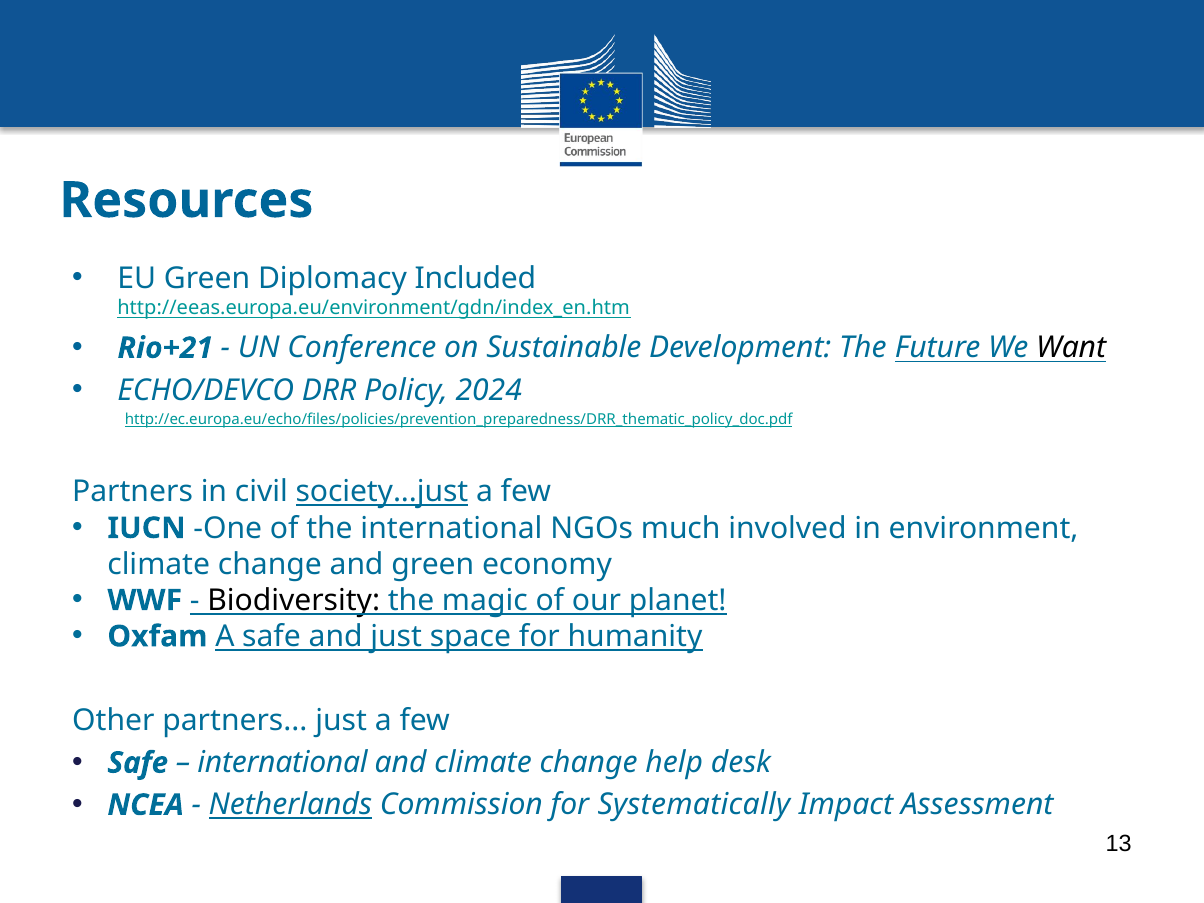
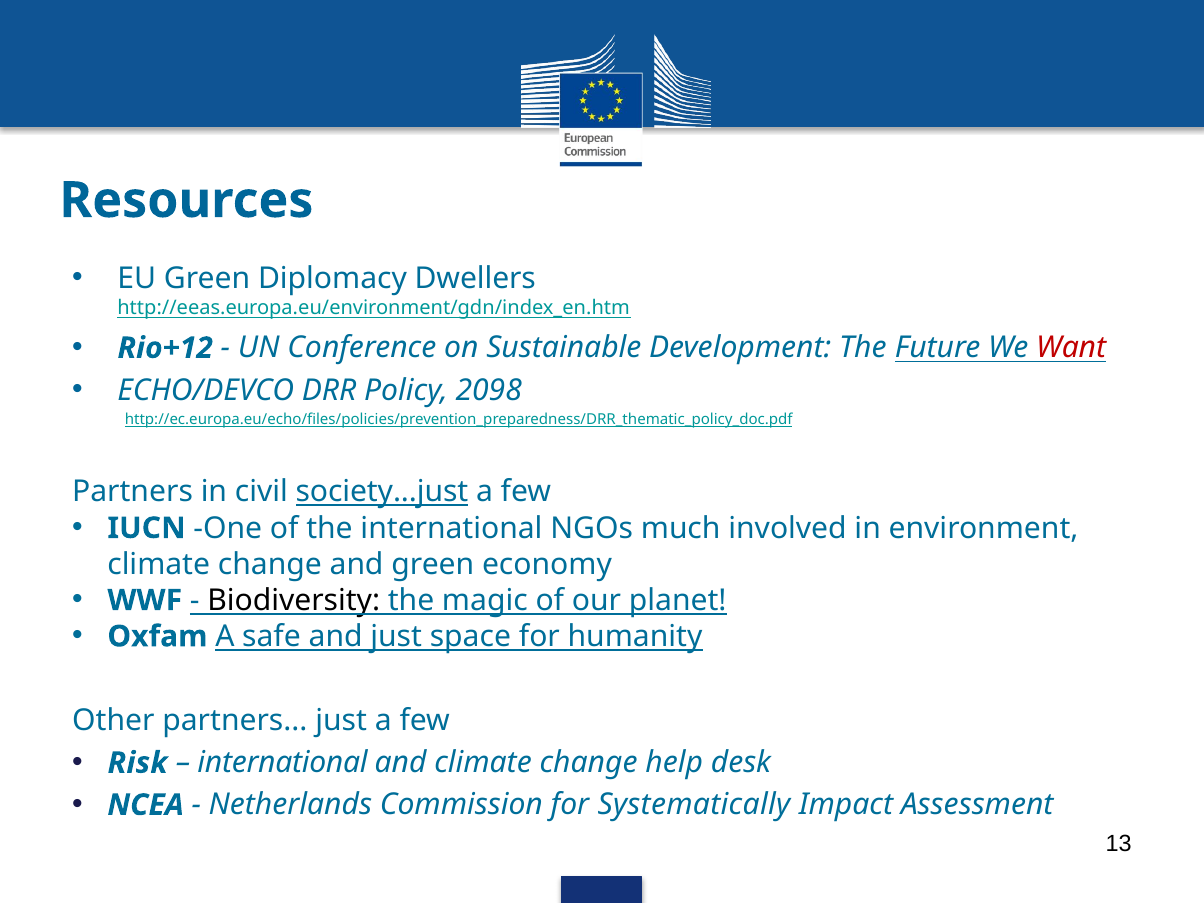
Included: Included -> Dwellers
Rio+21: Rio+21 -> Rio+12
Want colour: black -> red
2024: 2024 -> 2098
Safe at (138, 763): Safe -> Risk
Netherlands underline: present -> none
